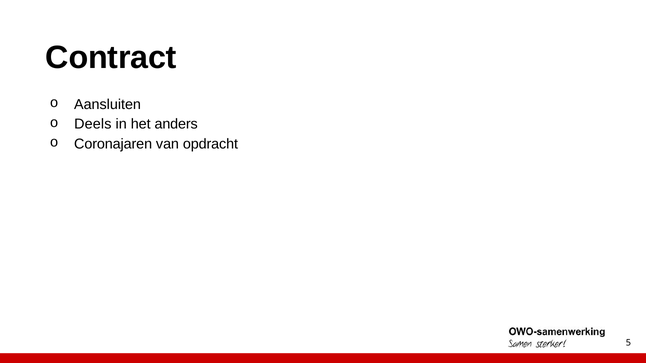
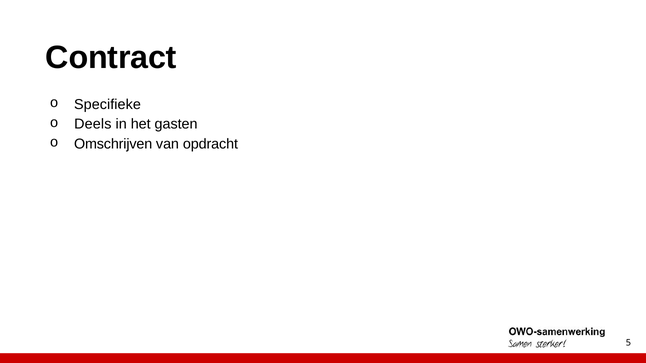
Aansluiten: Aansluiten -> Specifieke
anders: anders -> gasten
Coronajaren: Coronajaren -> Omschrijven
